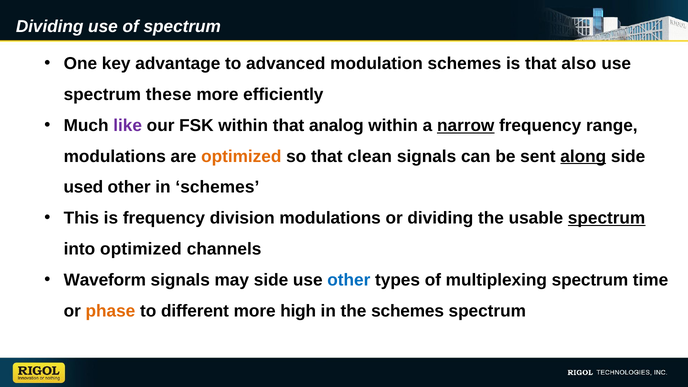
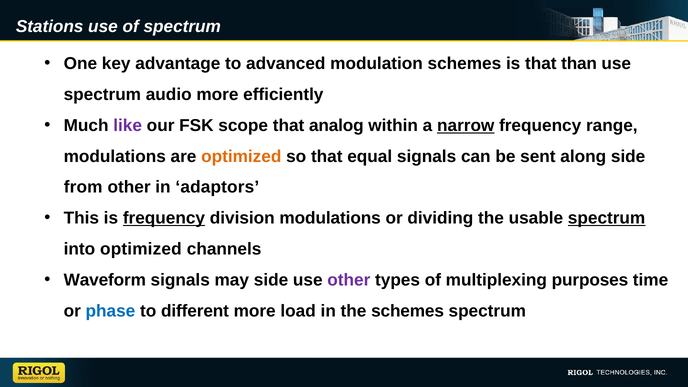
Dividing at (50, 27): Dividing -> Stations
also: also -> than
these: these -> audio
FSK within: within -> scope
clean: clean -> equal
along underline: present -> none
used: used -> from
in schemes: schemes -> adaptors
frequency at (164, 218) underline: none -> present
other at (349, 280) colour: blue -> purple
multiplexing spectrum: spectrum -> purposes
phase colour: orange -> blue
high: high -> load
